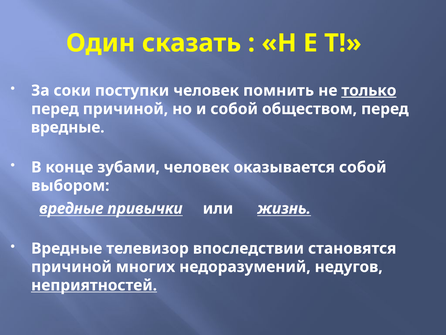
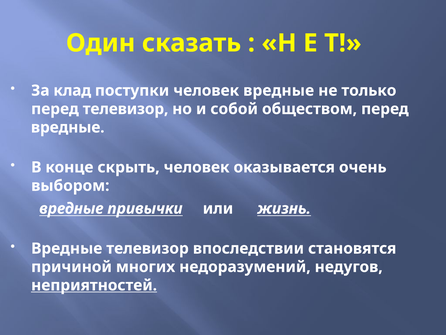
соки: соки -> клад
человек помнить: помнить -> вредные
только underline: present -> none
перед причиной: причиной -> телевизор
зубами: зубами -> скрыть
оказывается собой: собой -> очень
